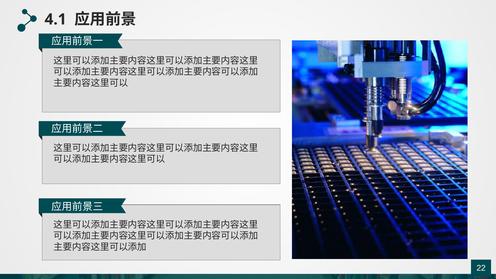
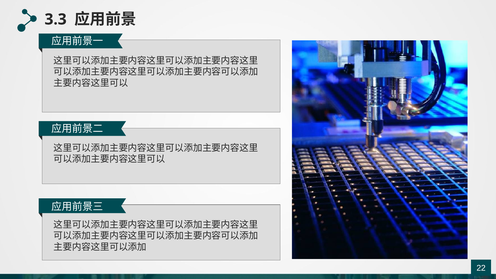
4.1: 4.1 -> 3.3
